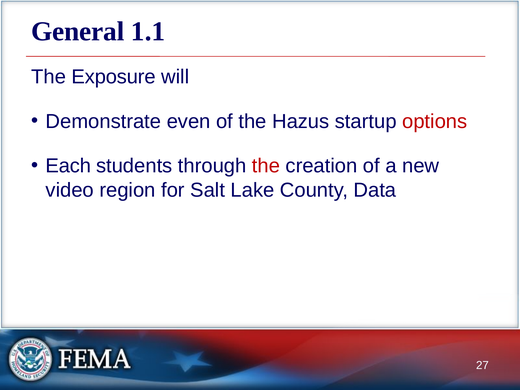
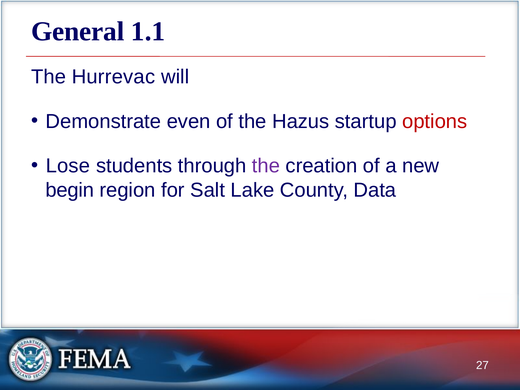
Exposure: Exposure -> Hurrevac
Each: Each -> Lose
the at (266, 166) colour: red -> purple
video: video -> begin
